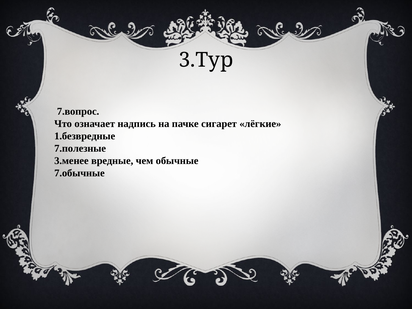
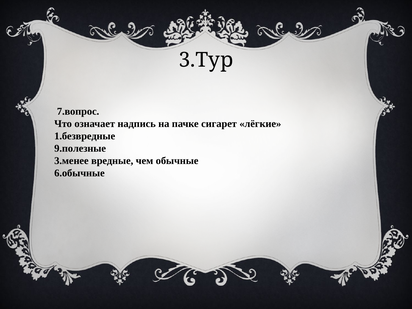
7.полезные: 7.полезные -> 9.полезные
7.обычные: 7.обычные -> 6.обычные
